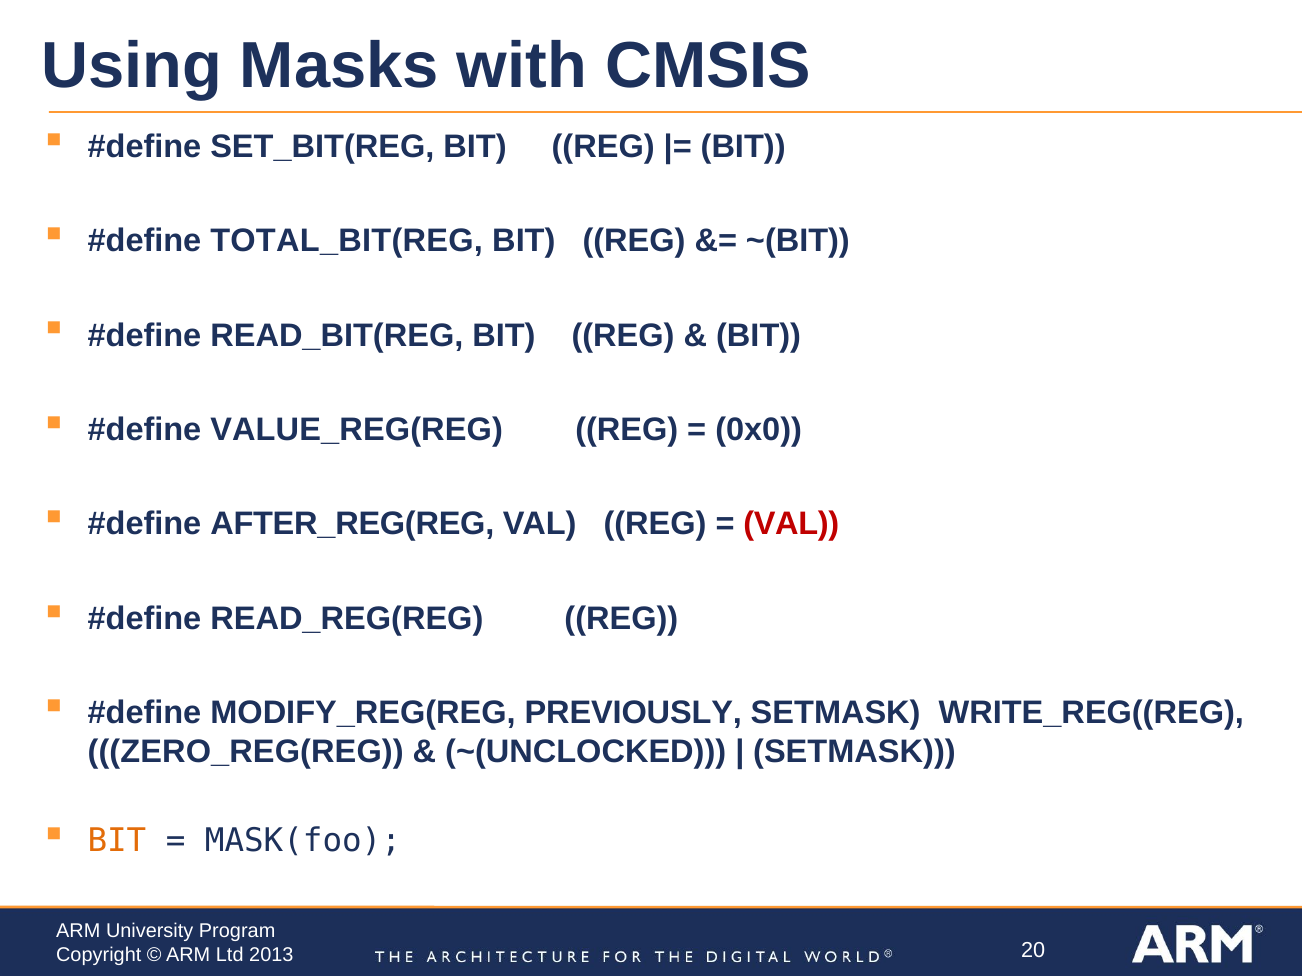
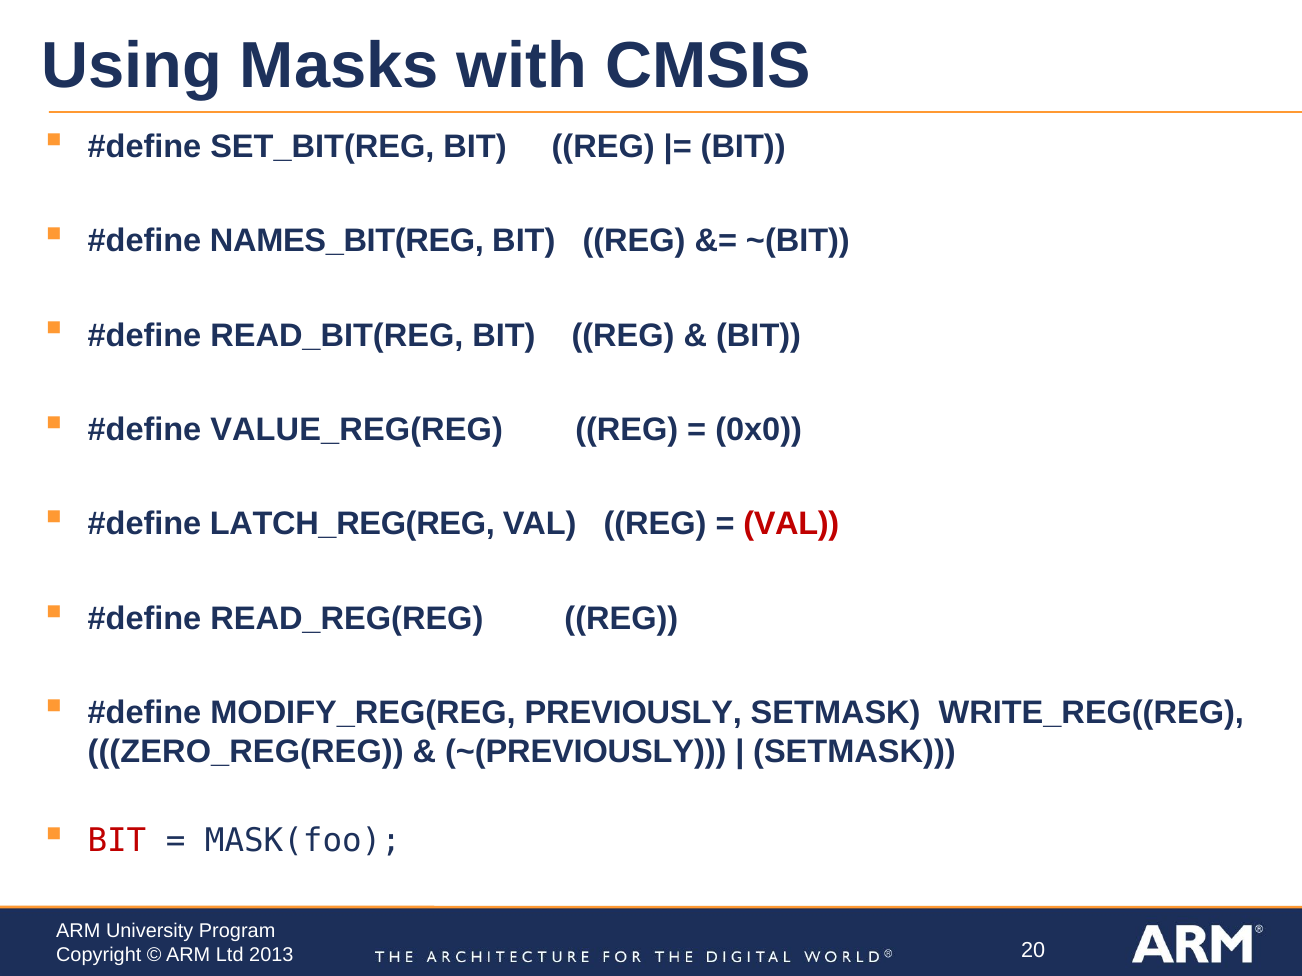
TOTAL_BIT(REG: TOTAL_BIT(REG -> NAMES_BIT(REG
AFTER_REG(REG: AFTER_REG(REG -> LATCH_REG(REG
~(UNCLOCKED: ~(UNCLOCKED -> ~(PREVIOUSLY
BIT at (117, 842) colour: orange -> red
